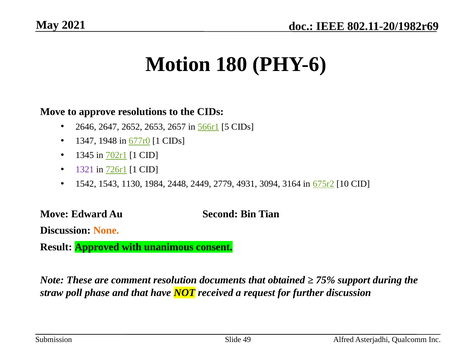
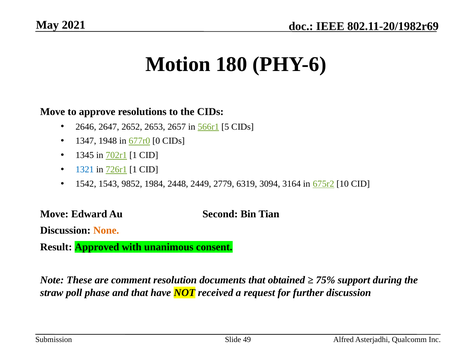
677r0 1: 1 -> 0
1321 colour: purple -> blue
1130: 1130 -> 9852
4931: 4931 -> 6319
